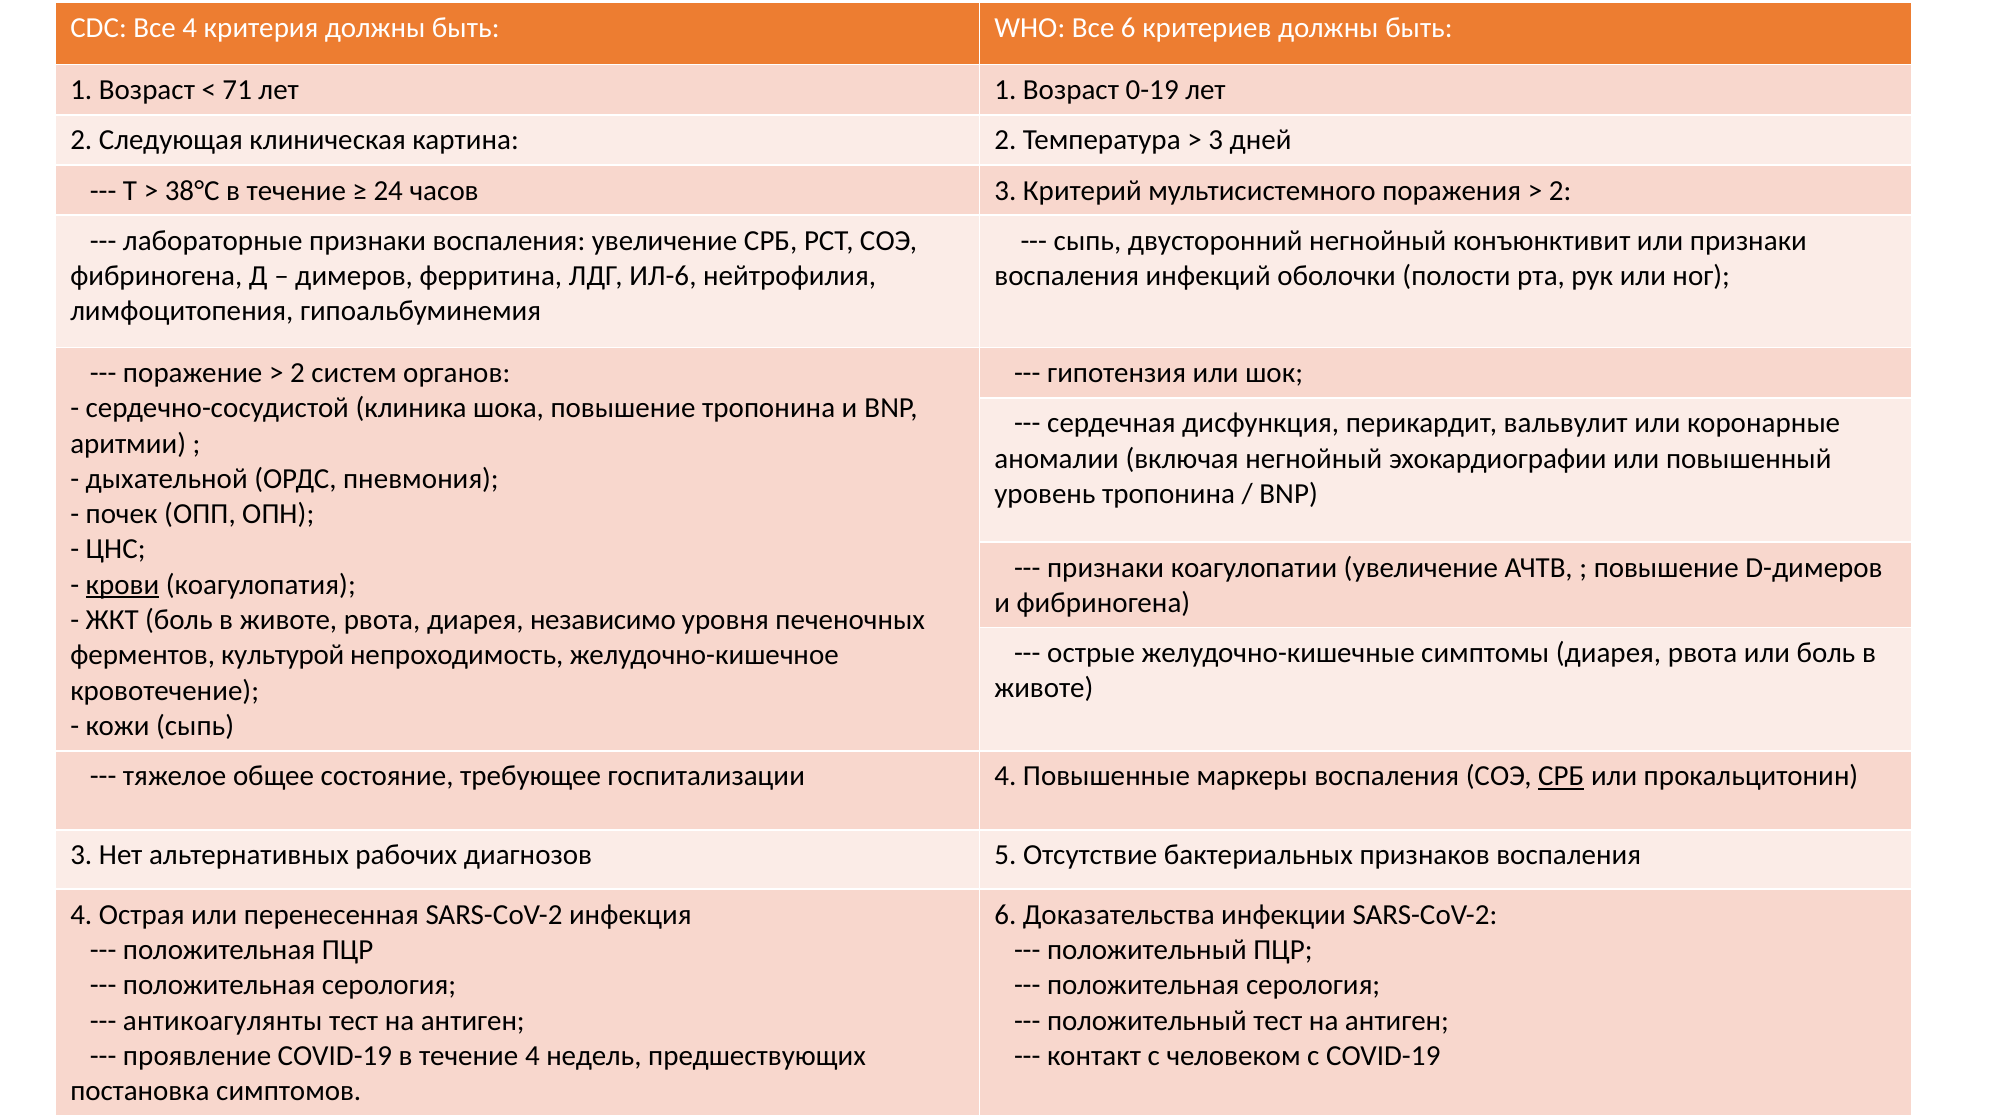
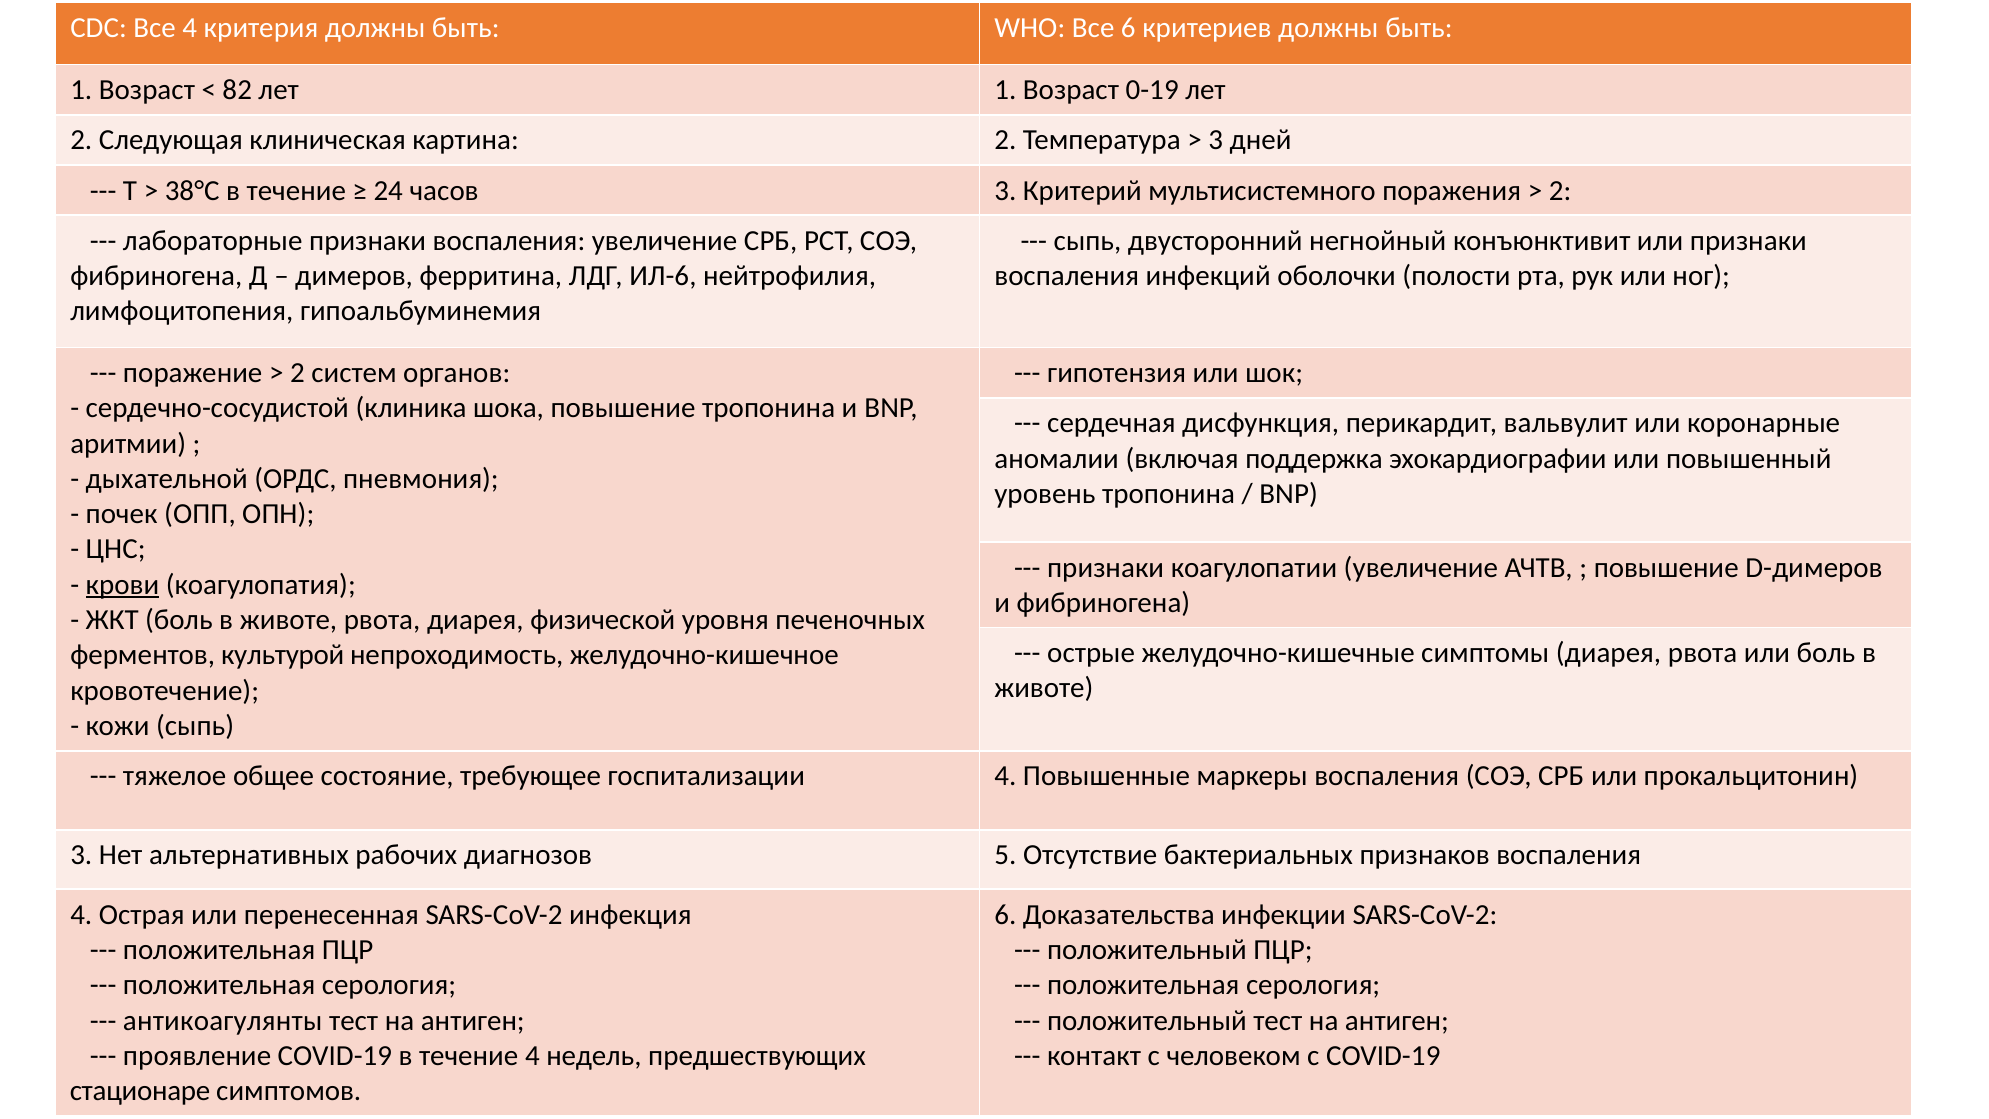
71: 71 -> 82
включая негнойный: негнойный -> поддержка
независимо: независимо -> физической
СРБ at (1561, 776) underline: present -> none
постановка: постановка -> стационаре
